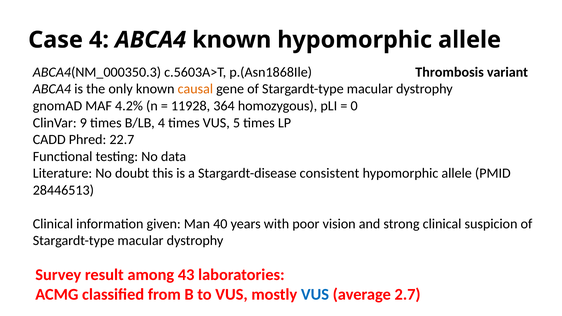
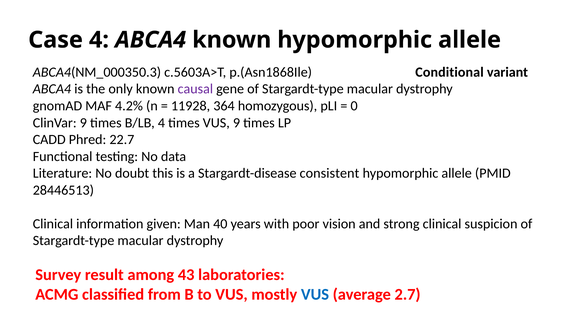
Thrombosis: Thrombosis -> Conditional
causal colour: orange -> purple
VUS 5: 5 -> 9
